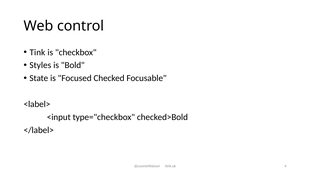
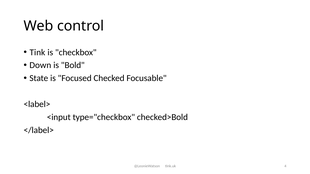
Styles: Styles -> Down
